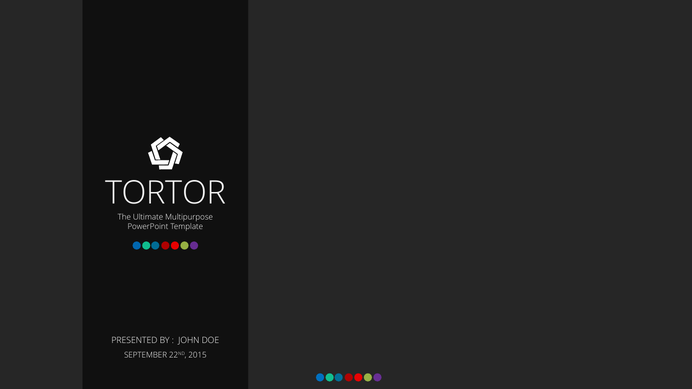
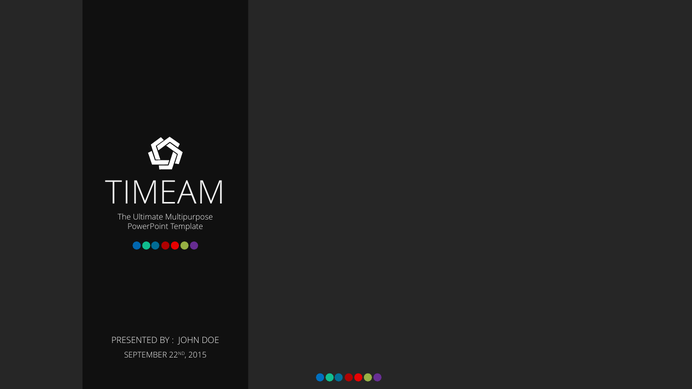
TORTOR: TORTOR -> TIMEAM
